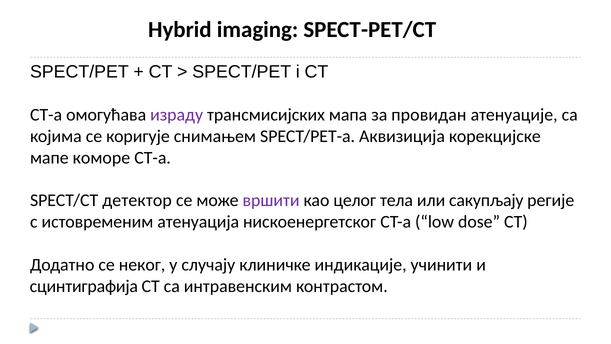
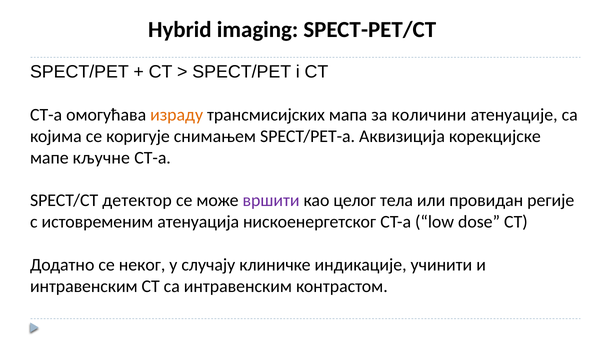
израду colour: purple -> orange
провидан: провидан -> количини
коморе: коморе -> кључне
сакупљају: сакупљају -> провидан
сцинтиграфија at (84, 286): сцинтиграфија -> интравенским
